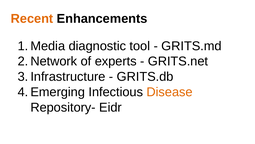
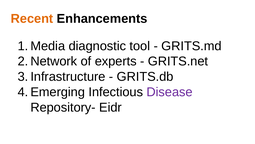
Disease colour: orange -> purple
